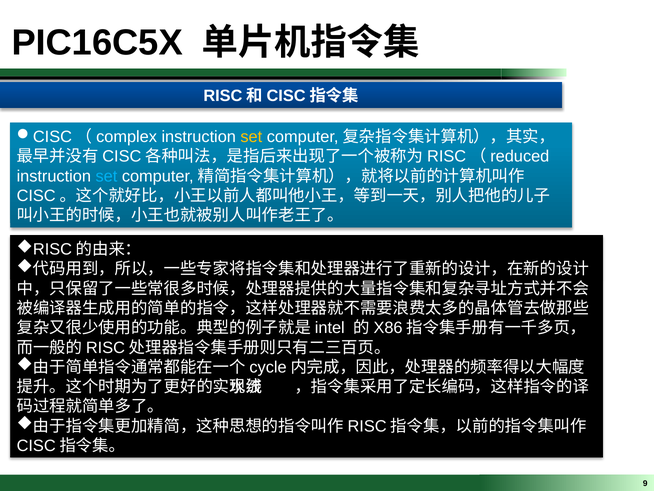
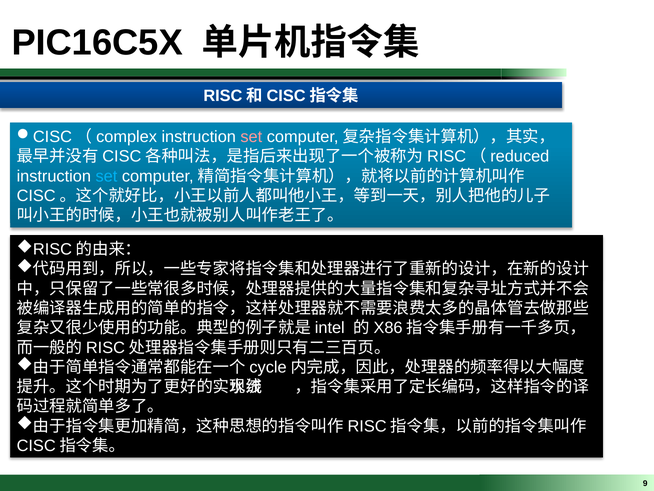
set at (251, 137) colour: yellow -> pink
